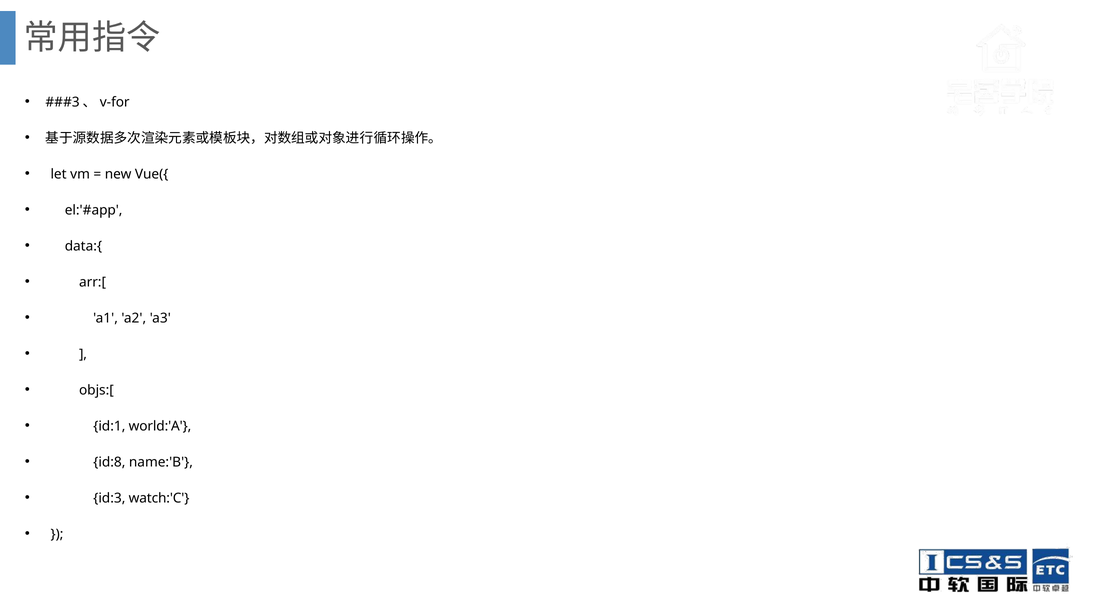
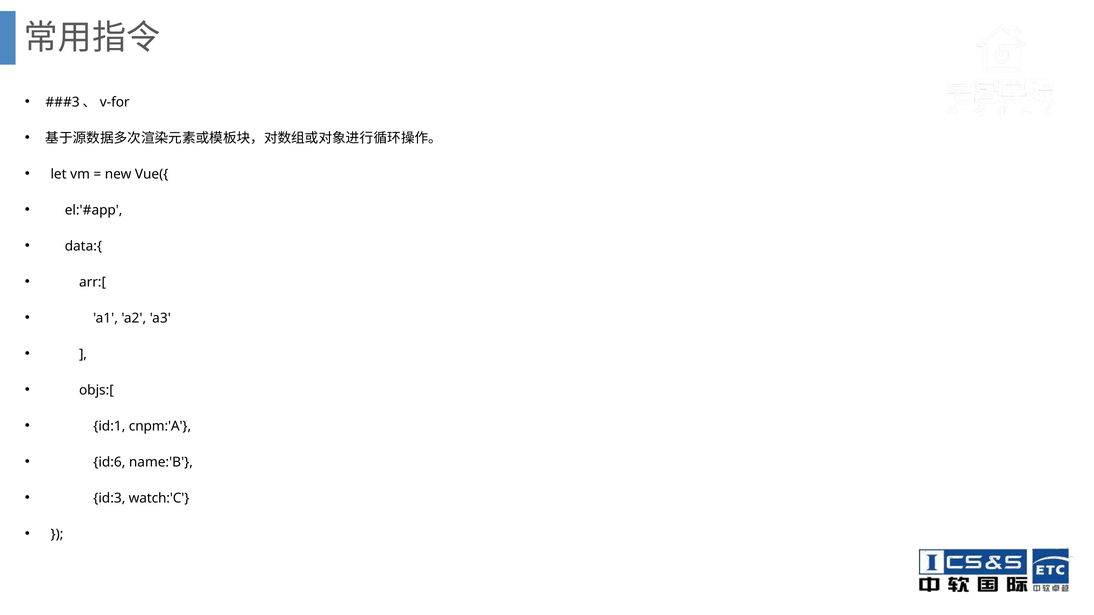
world:'A: world:'A -> cnpm:'A
id:8: id:8 -> id:6
